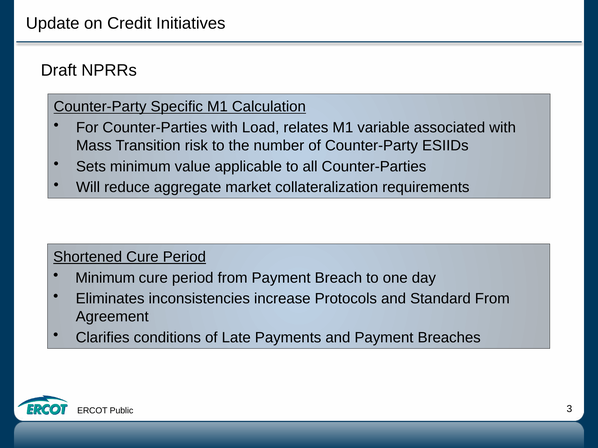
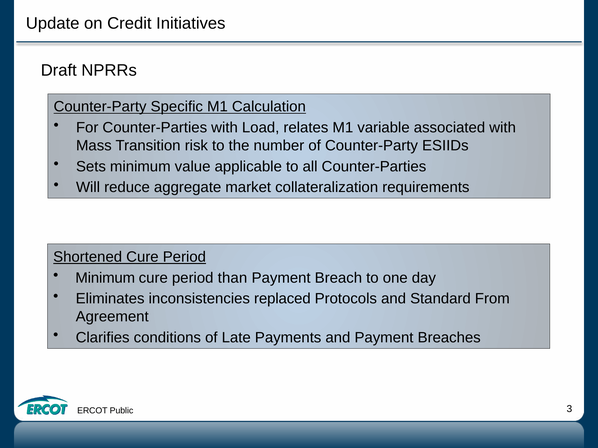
period from: from -> than
increase: increase -> replaced
